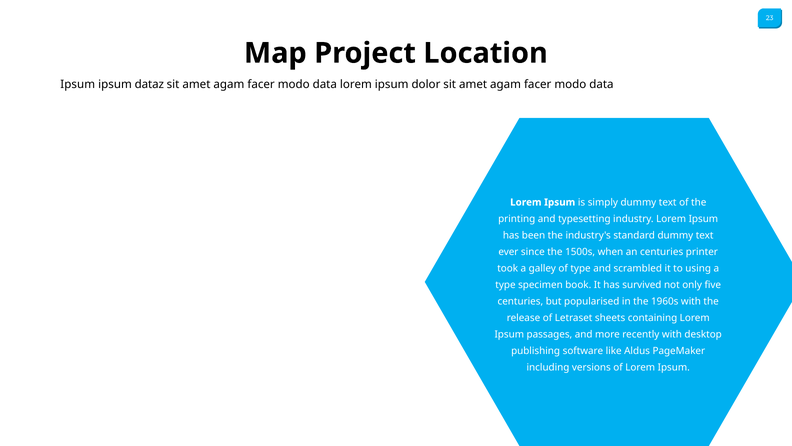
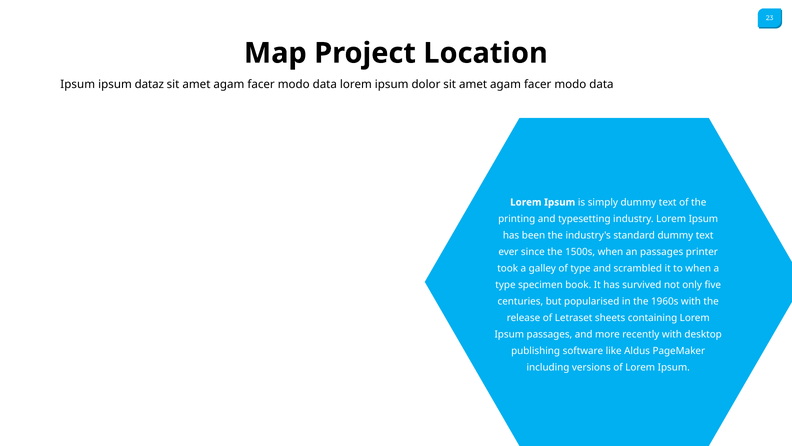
an centuries: centuries -> passages
to using: using -> when
